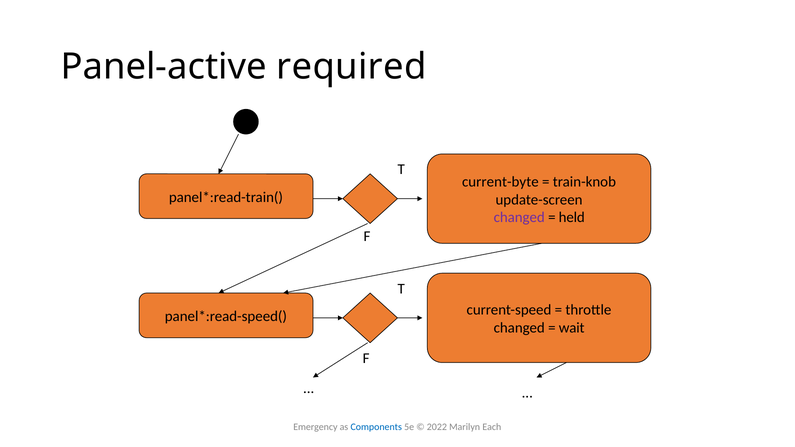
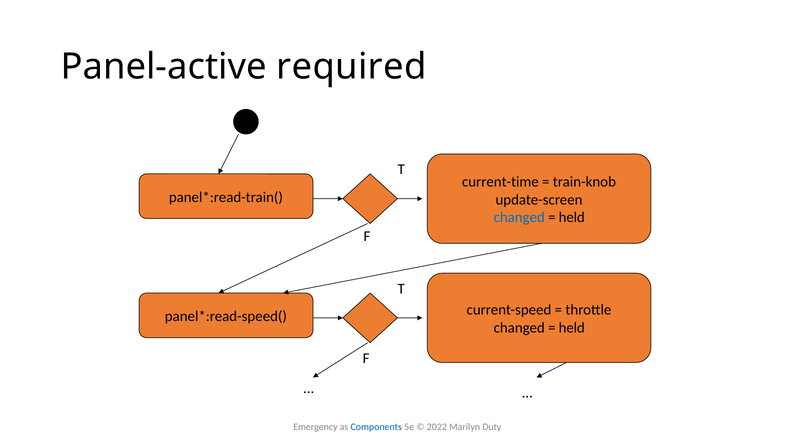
current-byte: current-byte -> current-time
changed at (519, 218) colour: purple -> blue
wait at (572, 328): wait -> held
Each: Each -> Duty
